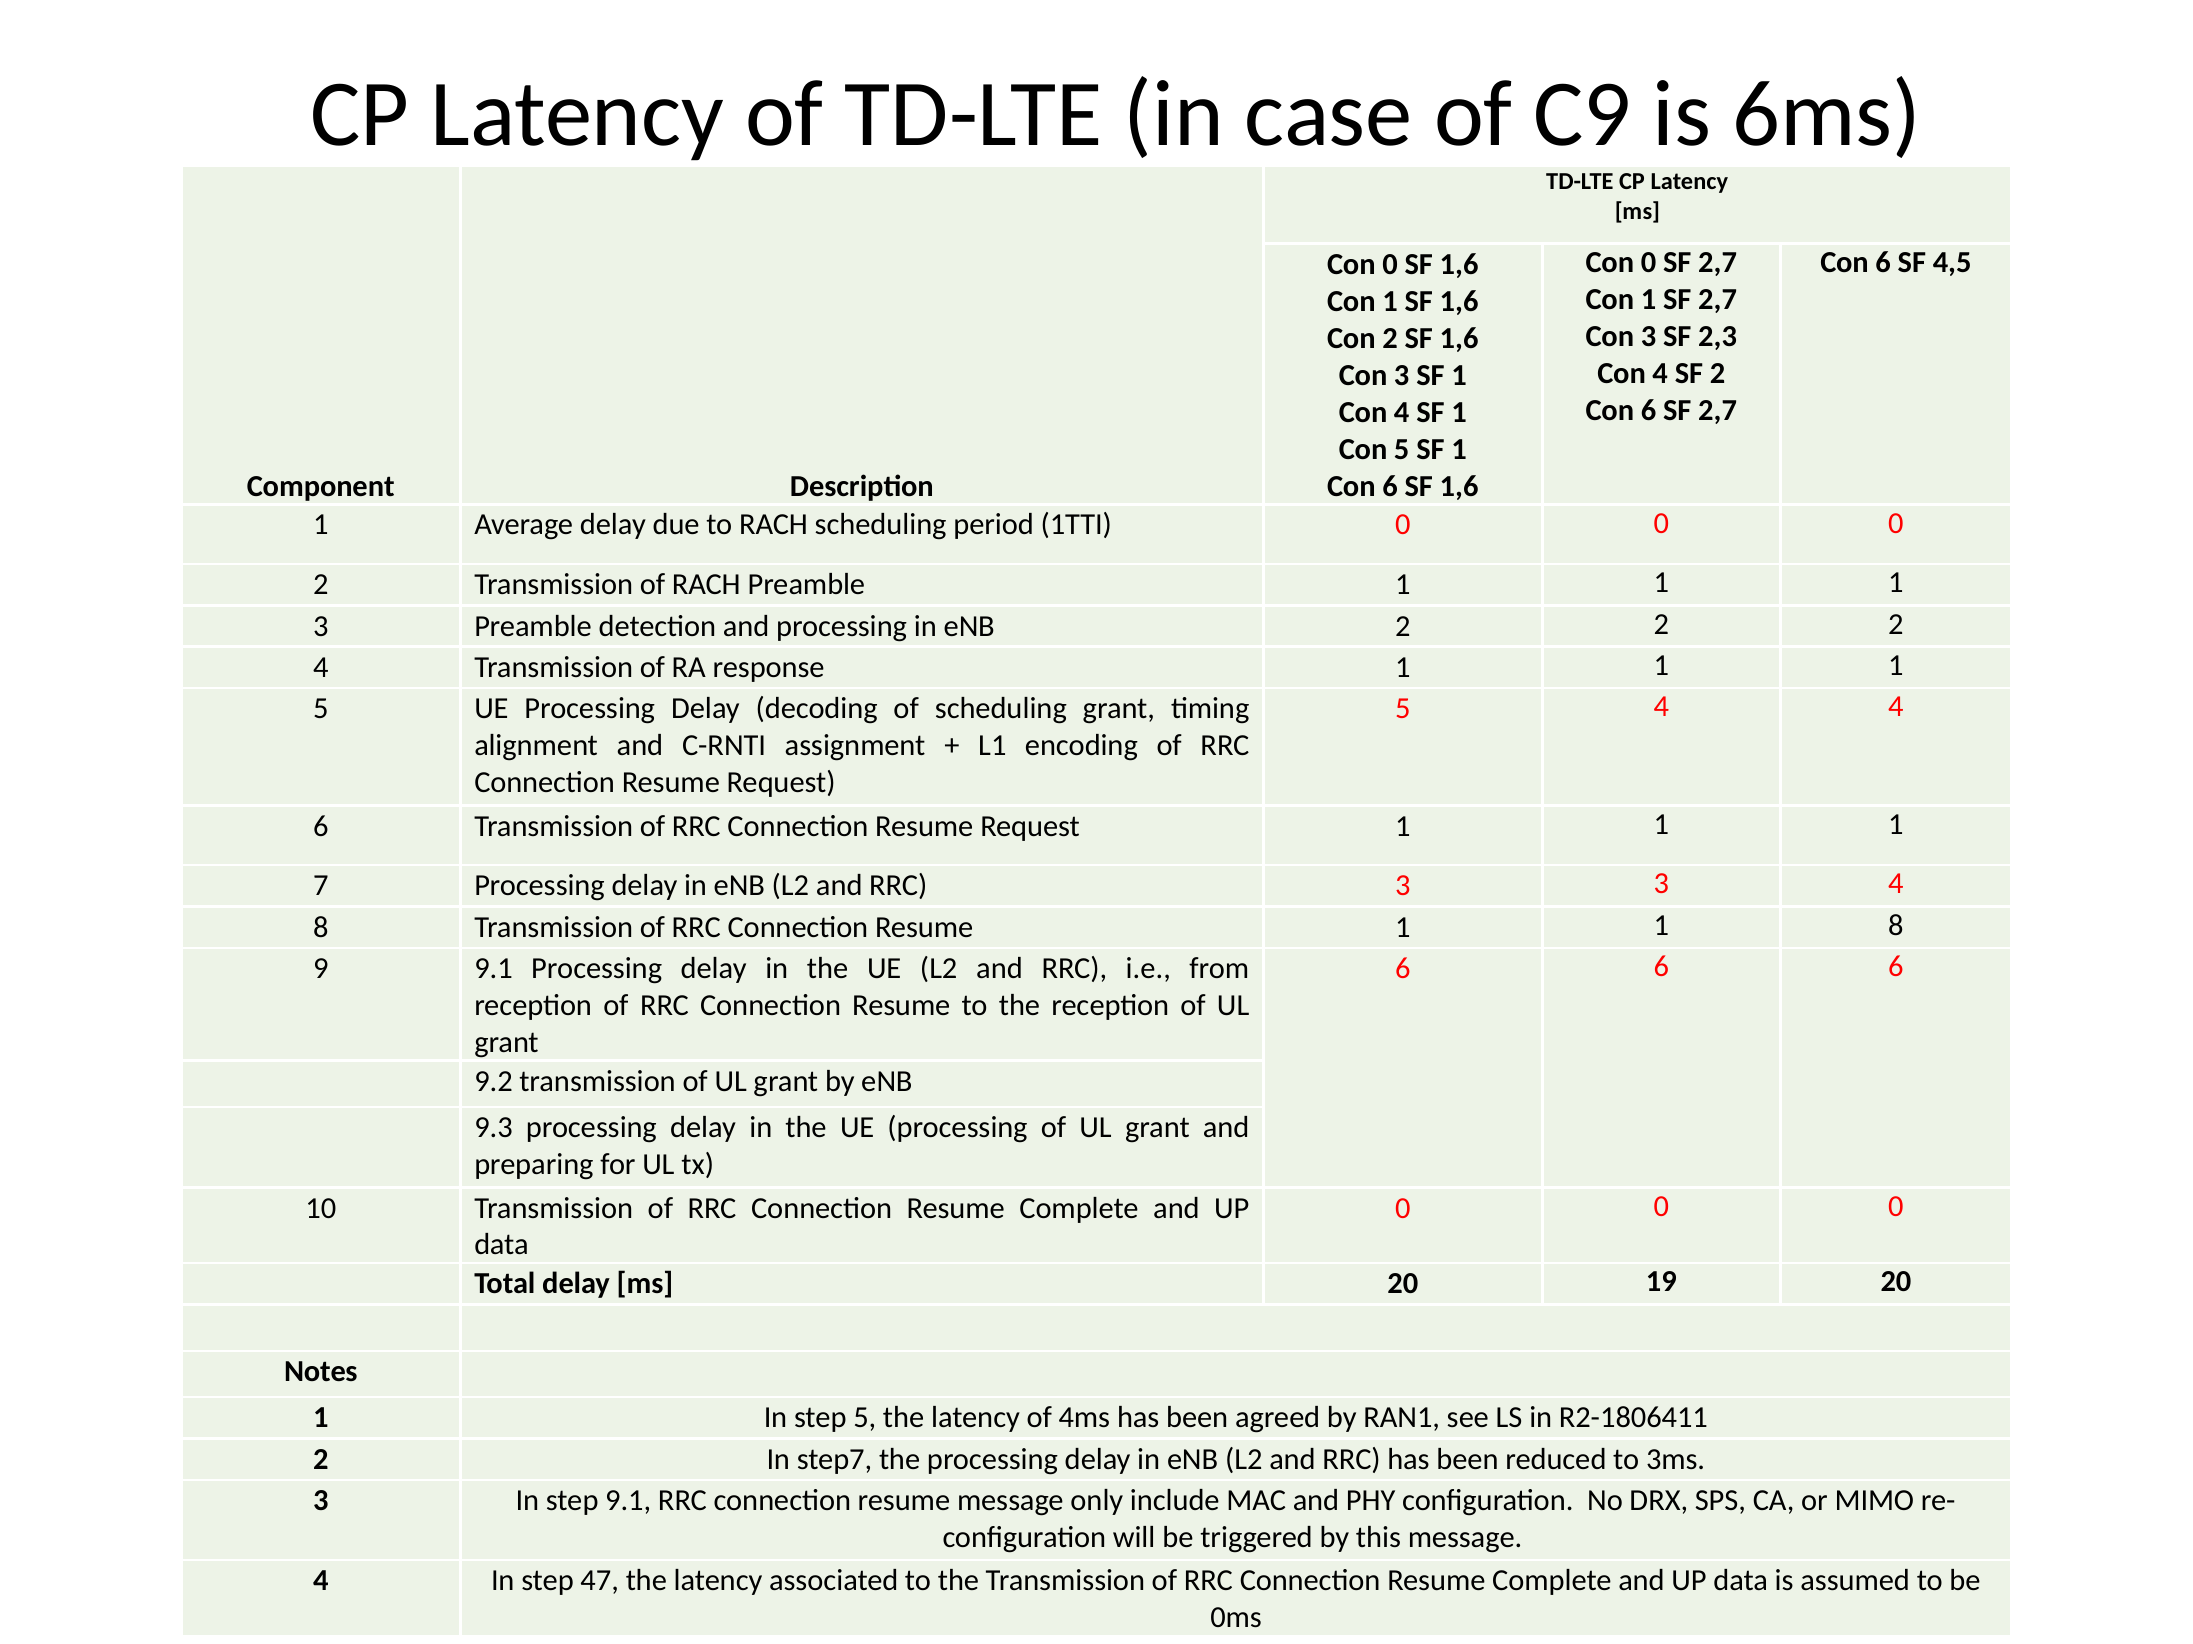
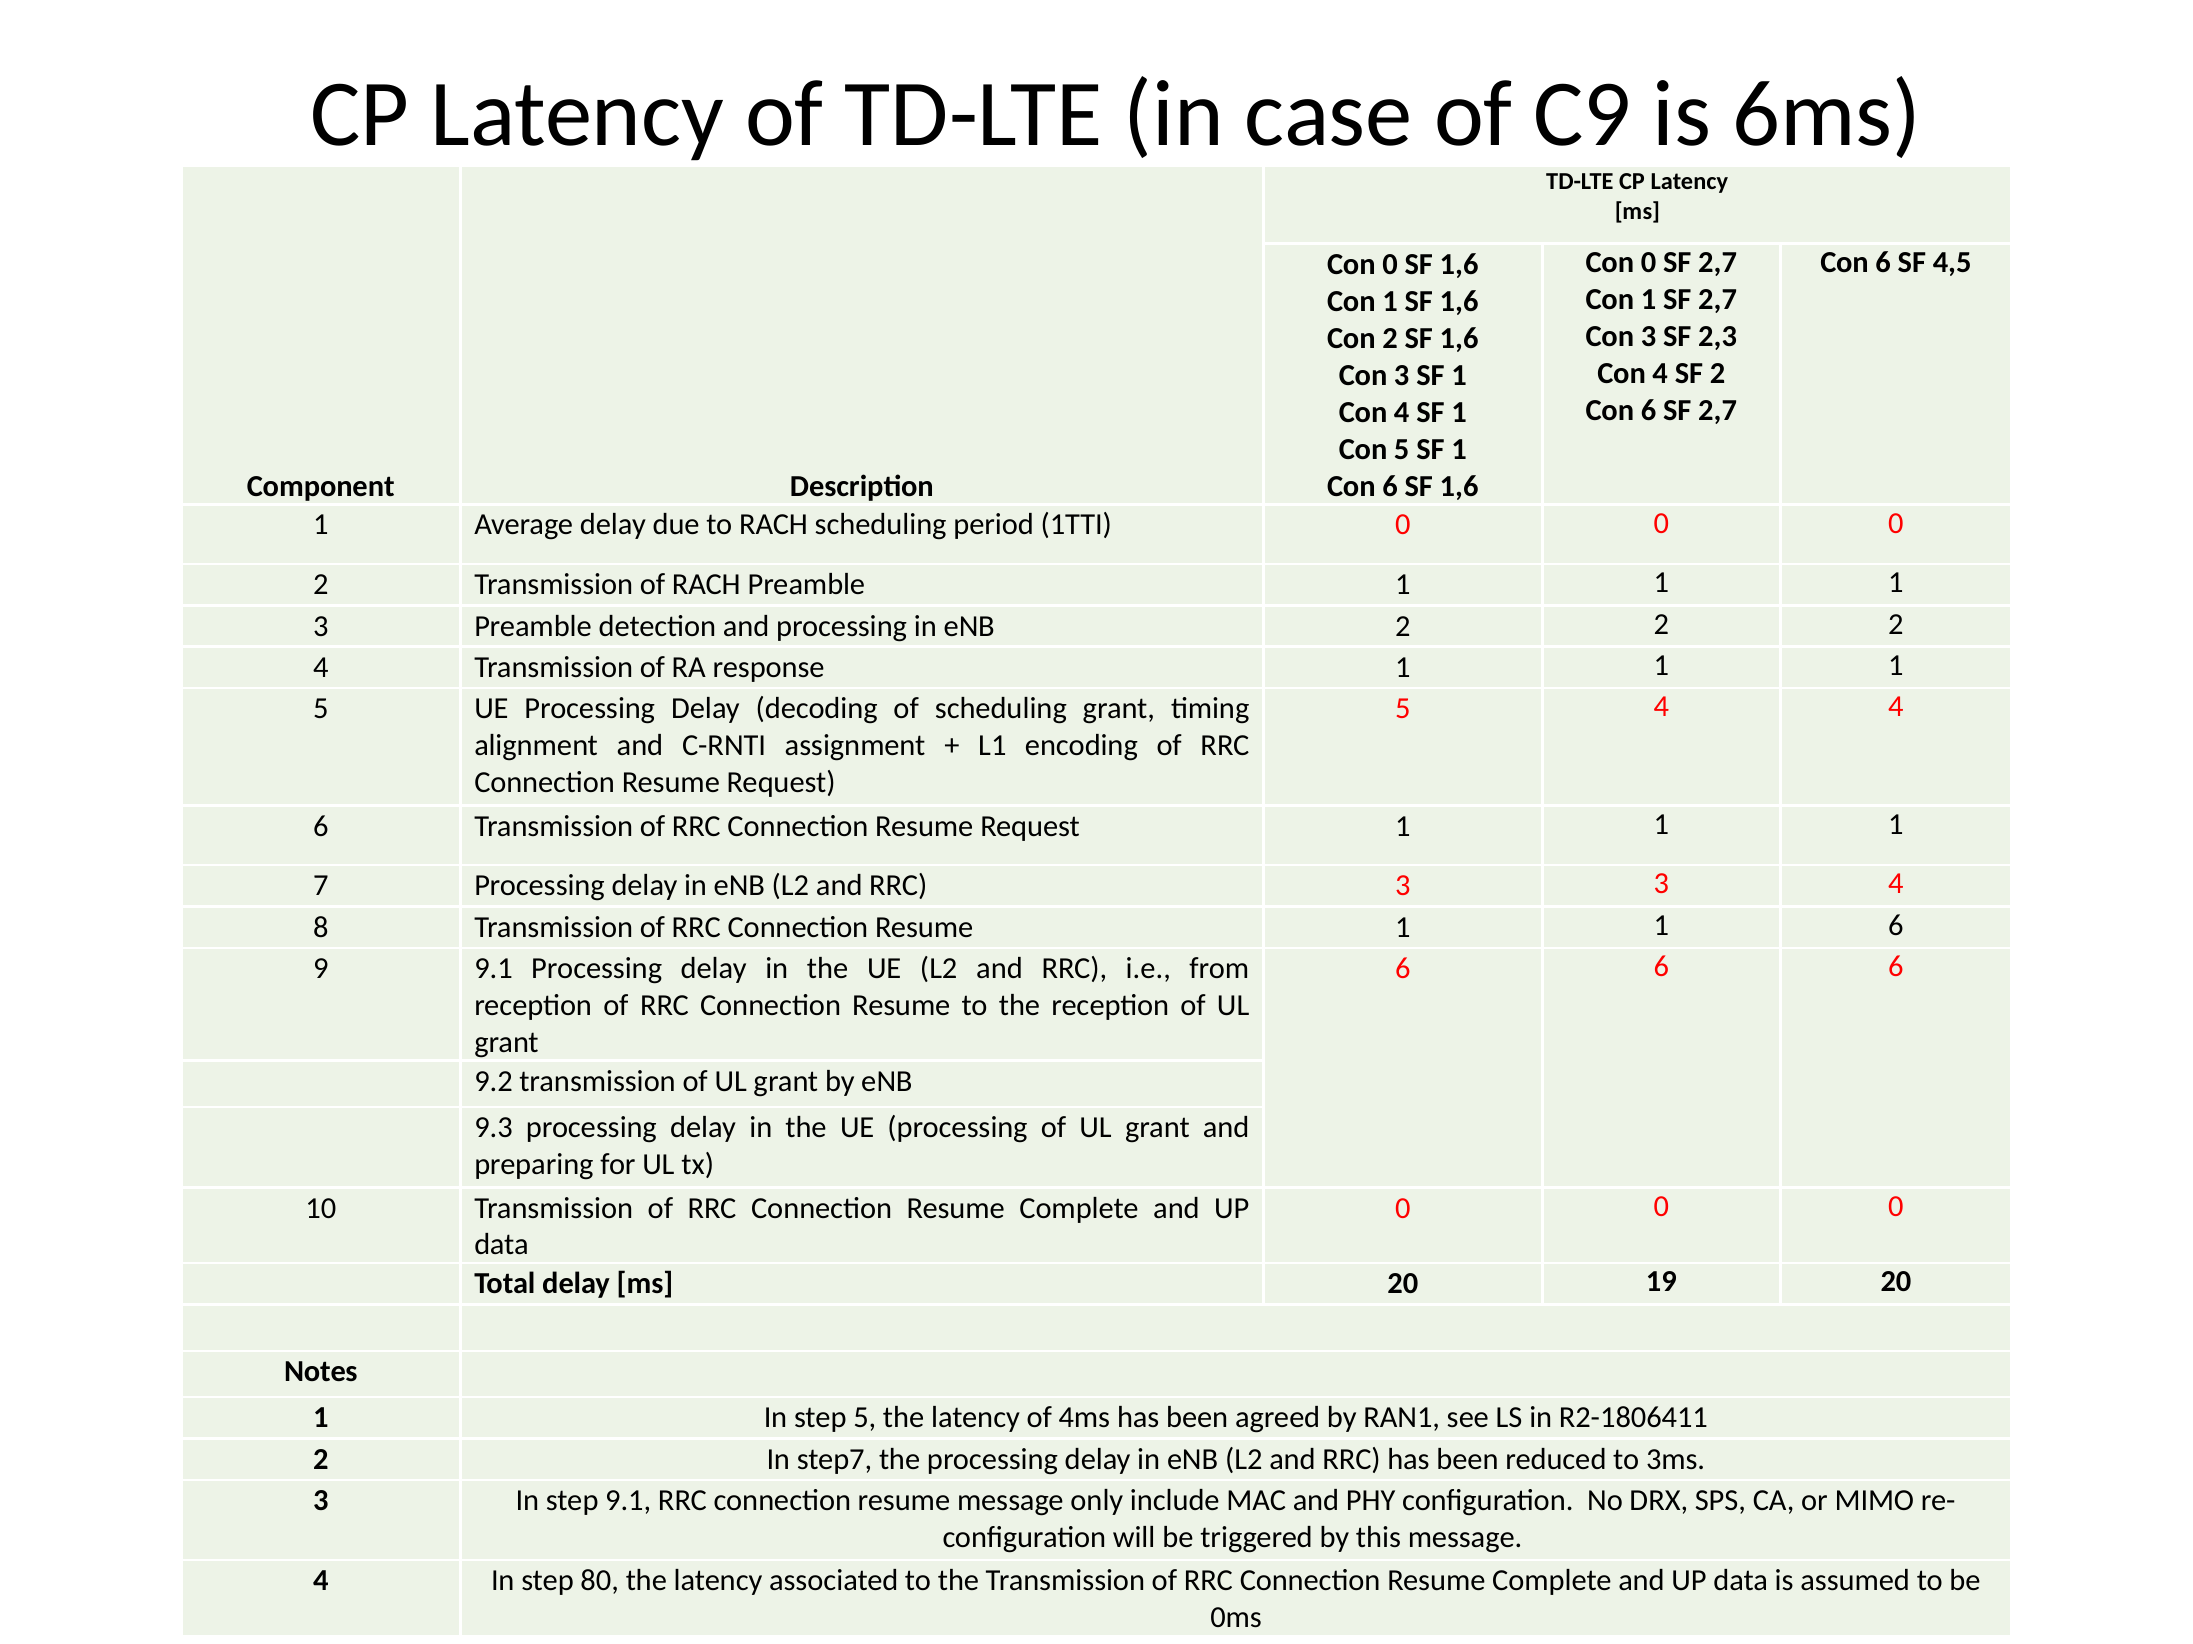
1 8: 8 -> 6
47: 47 -> 80
